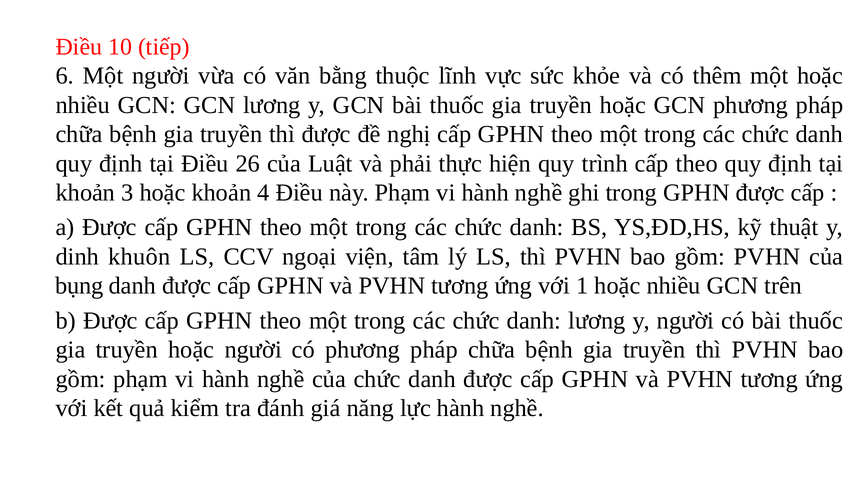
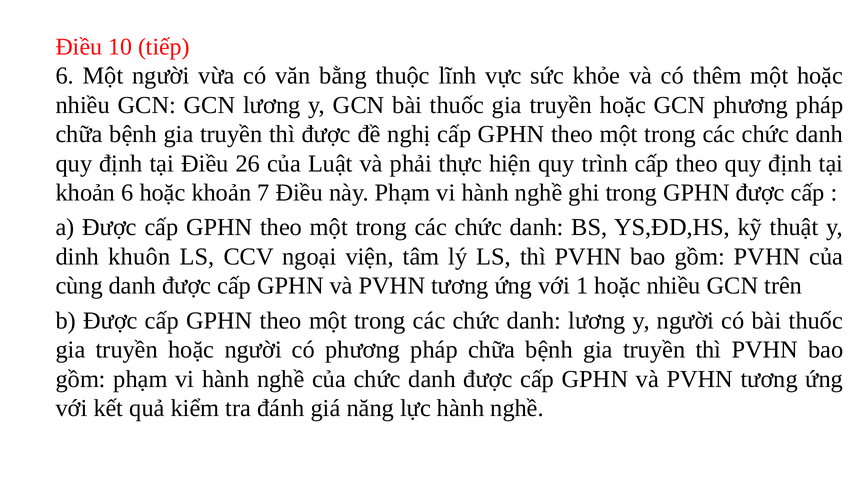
khoản 3: 3 -> 6
4: 4 -> 7
bụng: bụng -> cùng
